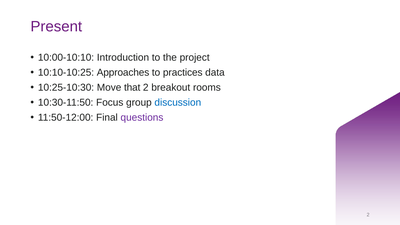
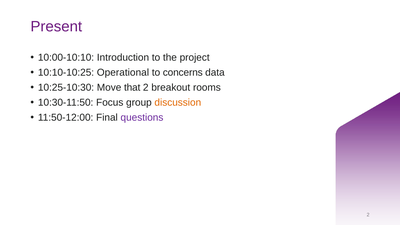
Approaches: Approaches -> Operational
practices: practices -> concerns
discussion colour: blue -> orange
